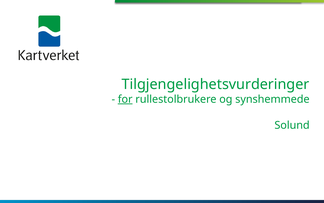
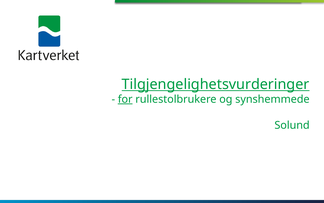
Tilgjengelighetsvurderinger underline: none -> present
